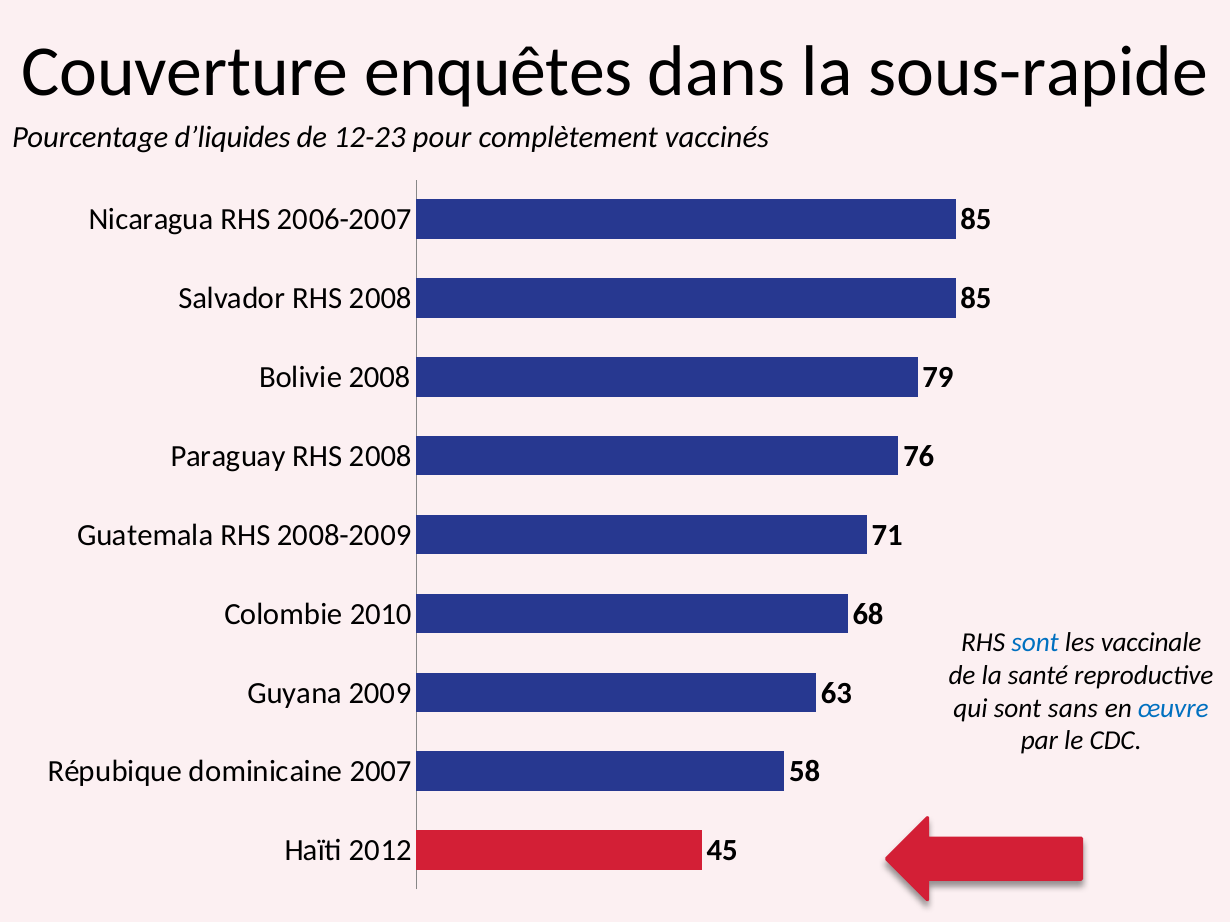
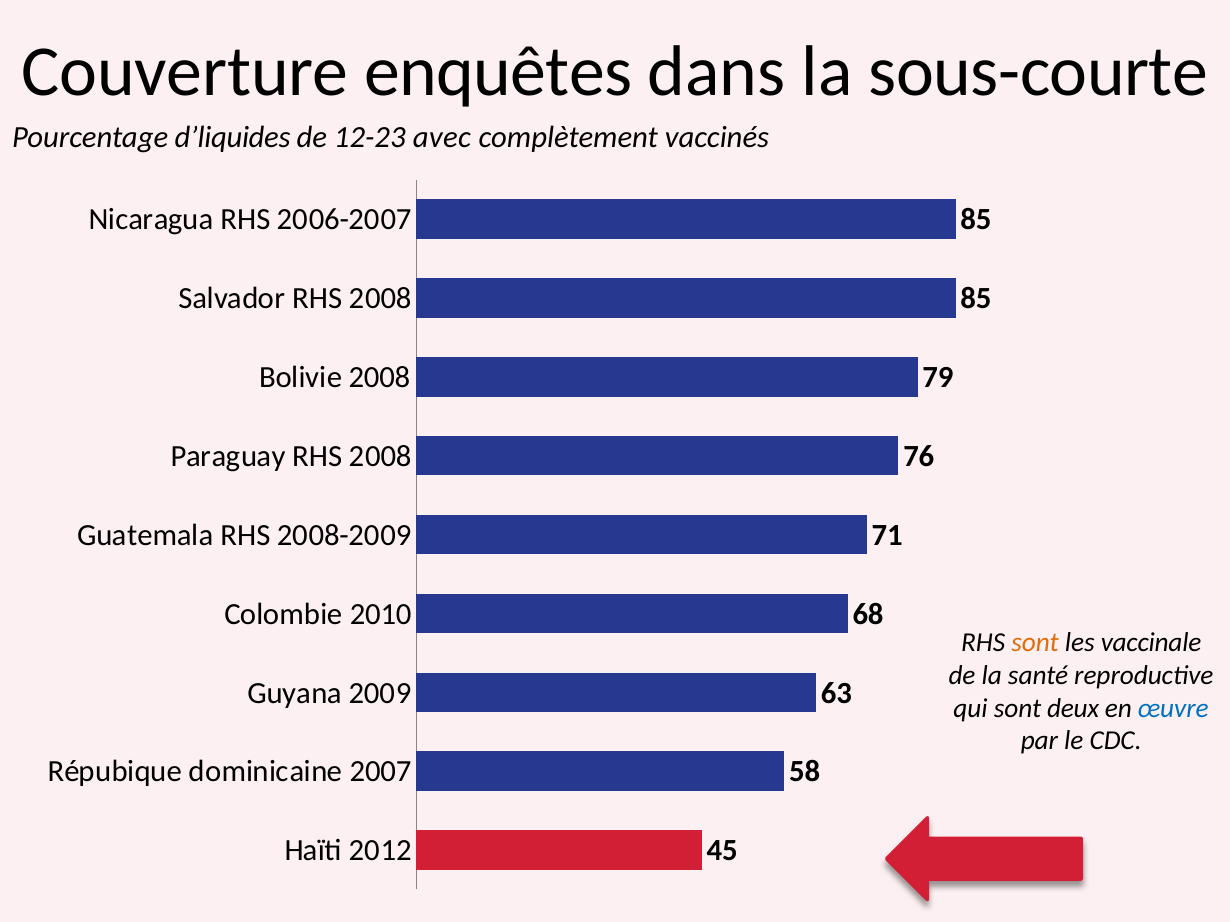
sous-rapide: sous-rapide -> sous-courte
pour: pour -> avec
sont at (1035, 643) colour: blue -> orange
sans: sans -> deux
